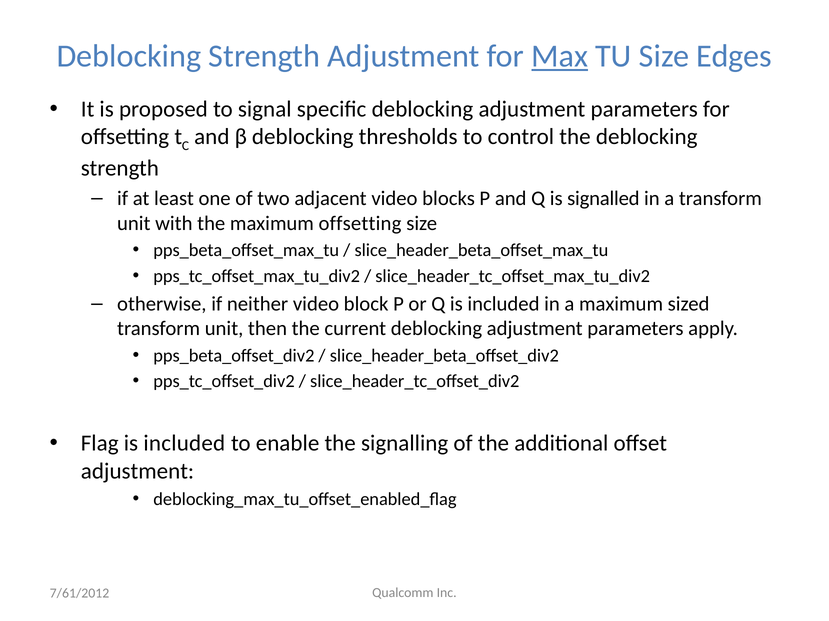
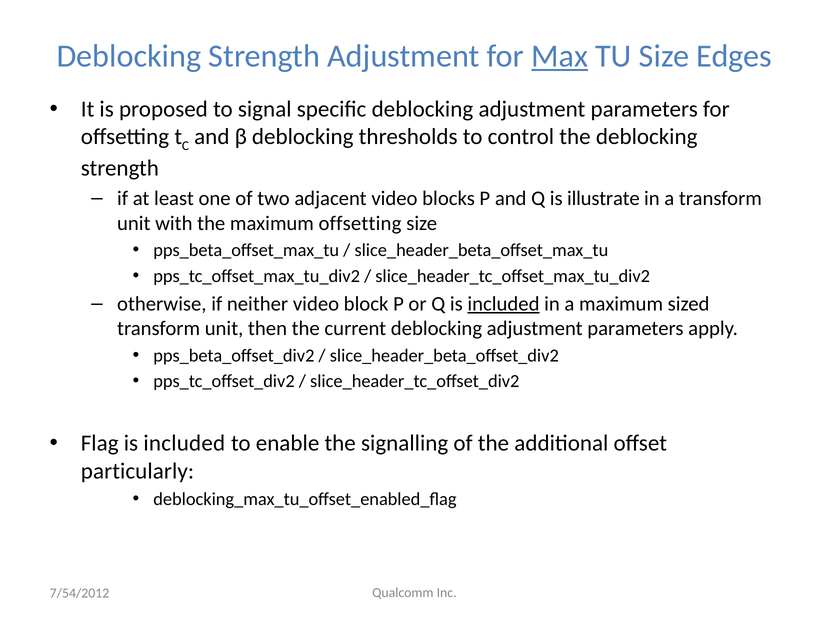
signalled: signalled -> illustrate
included at (504, 304) underline: none -> present
adjustment at (137, 472): adjustment -> particularly
7/61/2012: 7/61/2012 -> 7/54/2012
